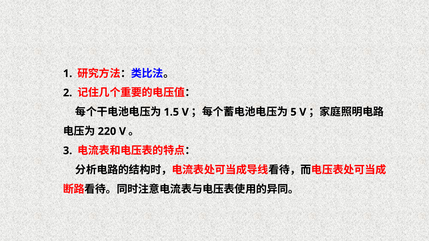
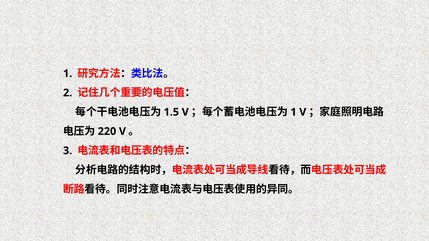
5 at (293, 112): 5 -> 1
